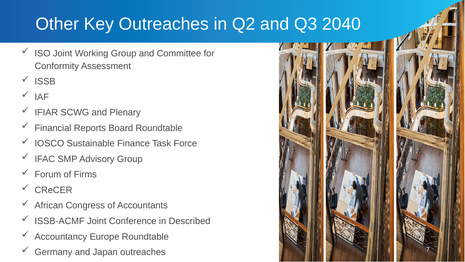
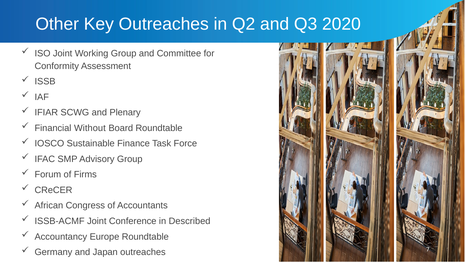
2040: 2040 -> 2020
Reports: Reports -> Without
